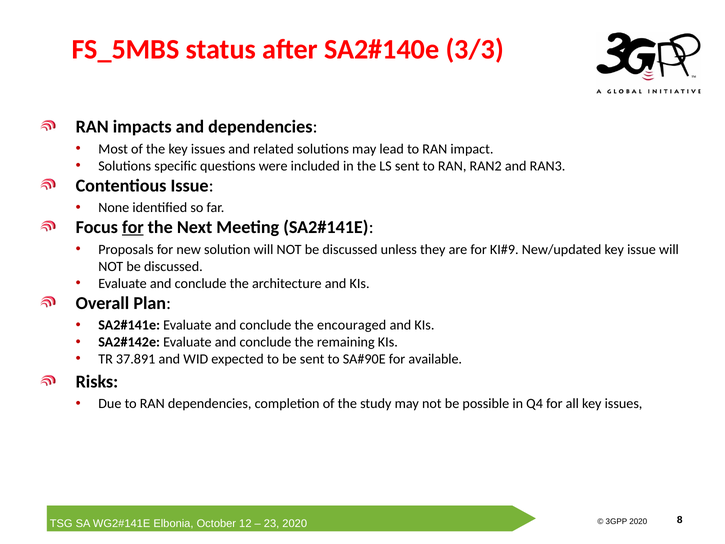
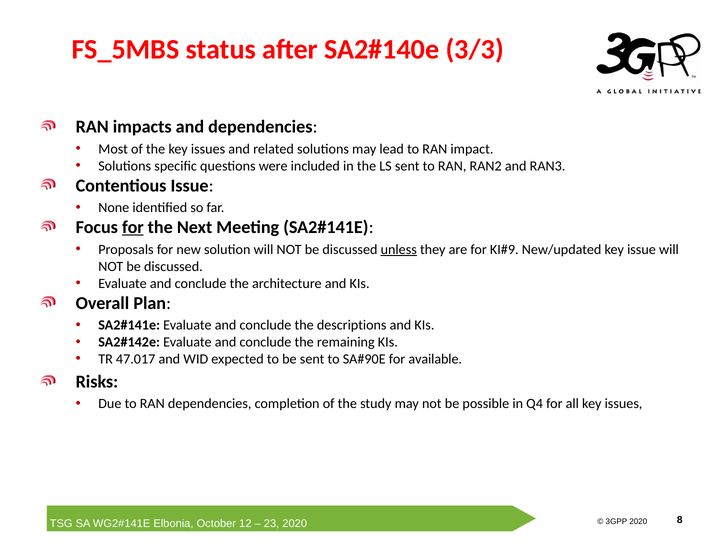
unless underline: none -> present
encouraged: encouraged -> descriptions
37.891: 37.891 -> 47.017
